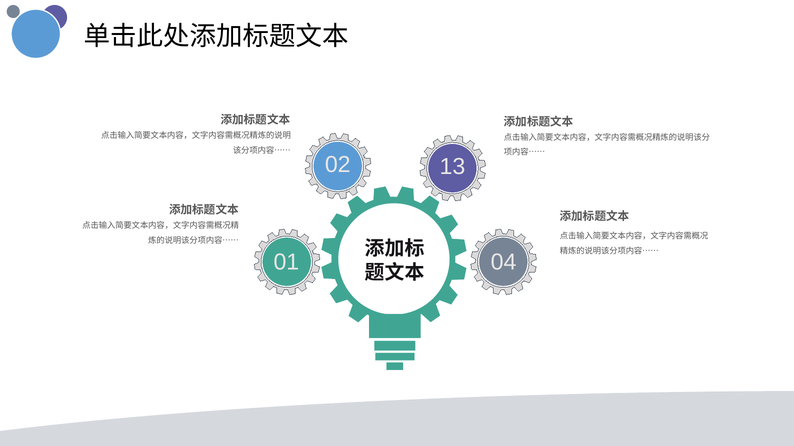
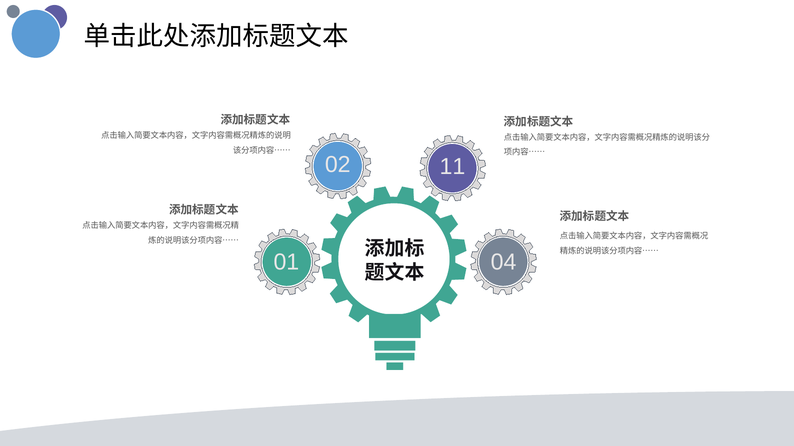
13: 13 -> 11
